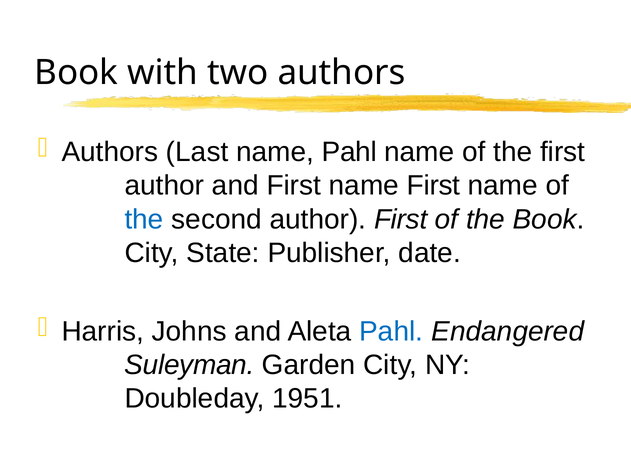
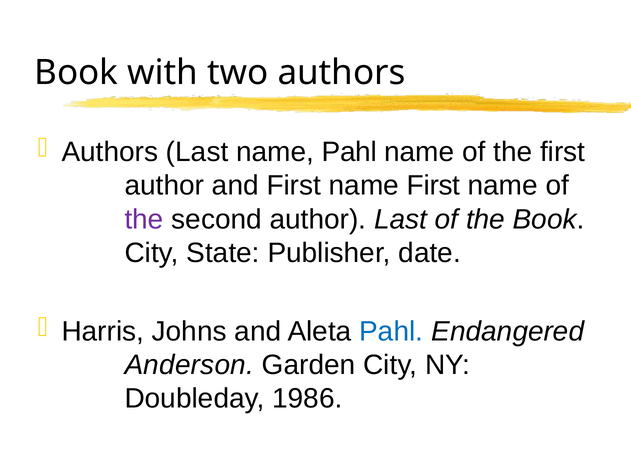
the at (144, 219) colour: blue -> purple
author First: First -> Last
Suleyman: Suleyman -> Anderson
1951: 1951 -> 1986
